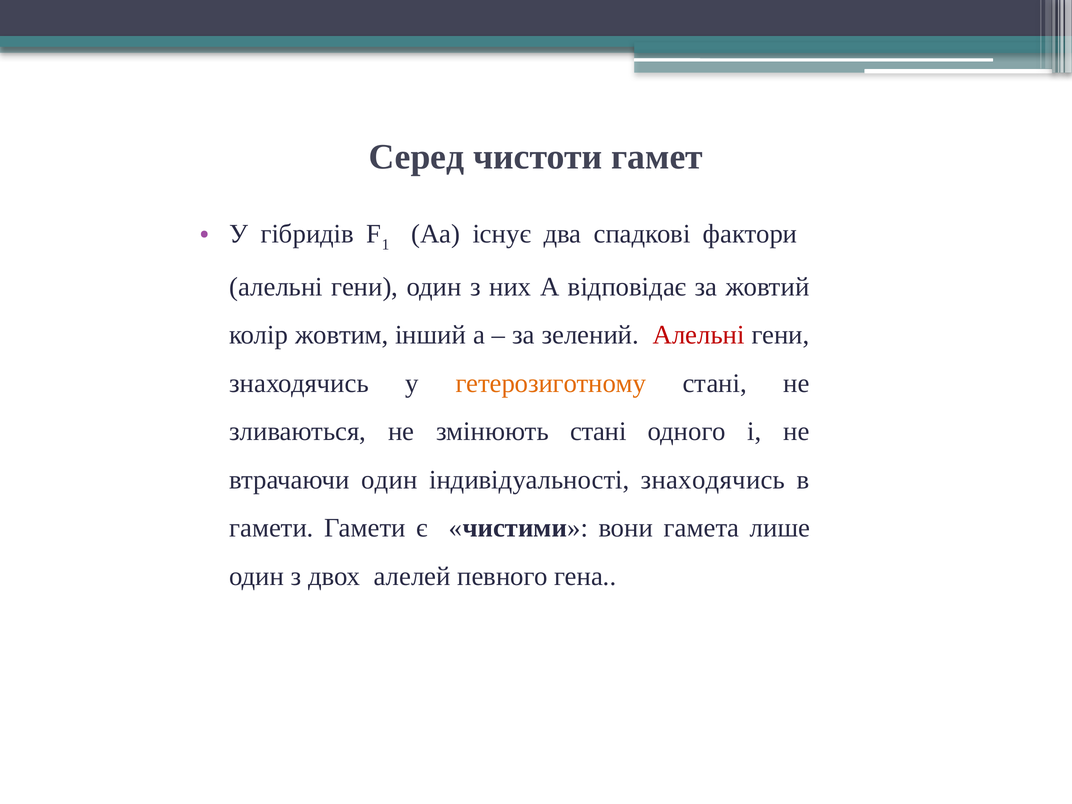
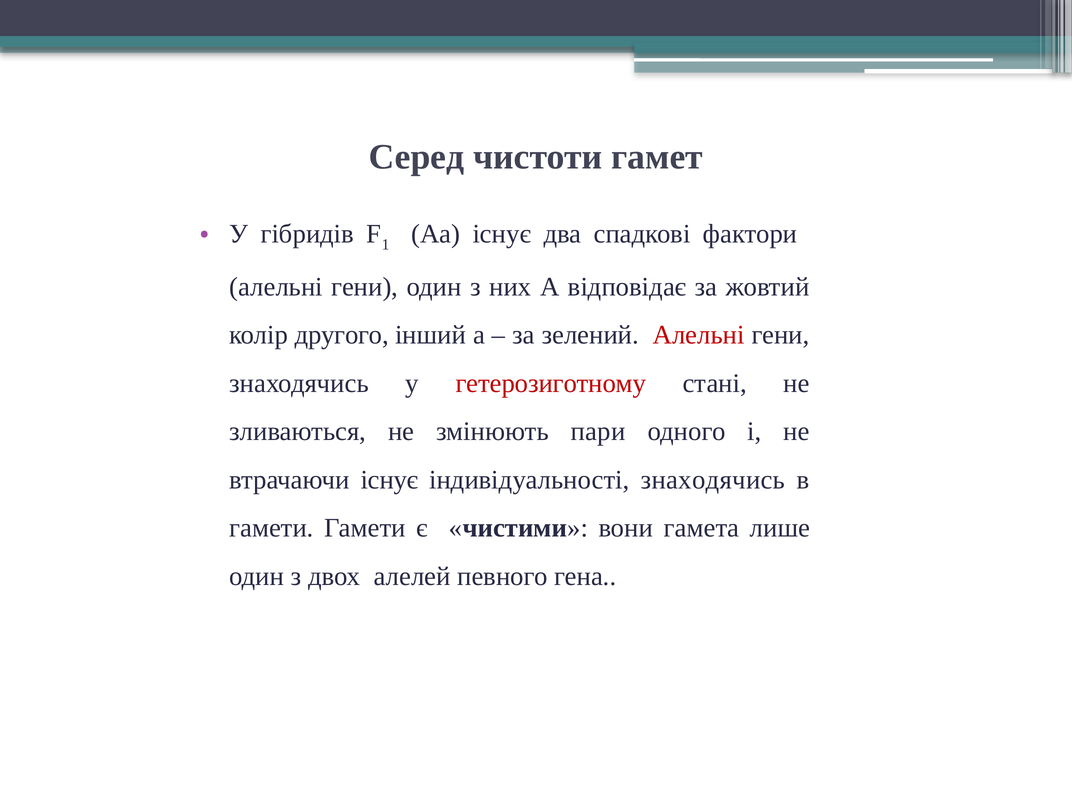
жовтим: жовтим -> другого
гетерозиготному colour: orange -> red
змінюють стані: стані -> пари
втрачаючи один: один -> існує
